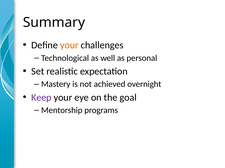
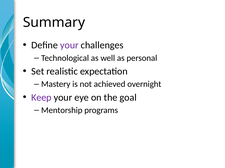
your at (69, 45) colour: orange -> purple
